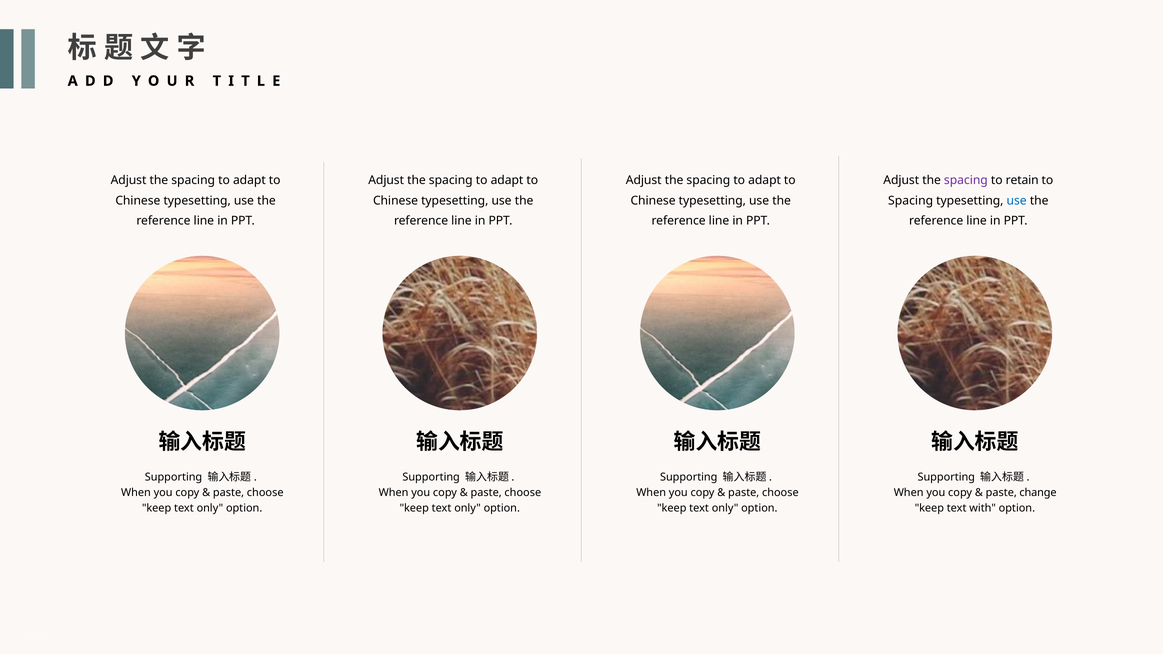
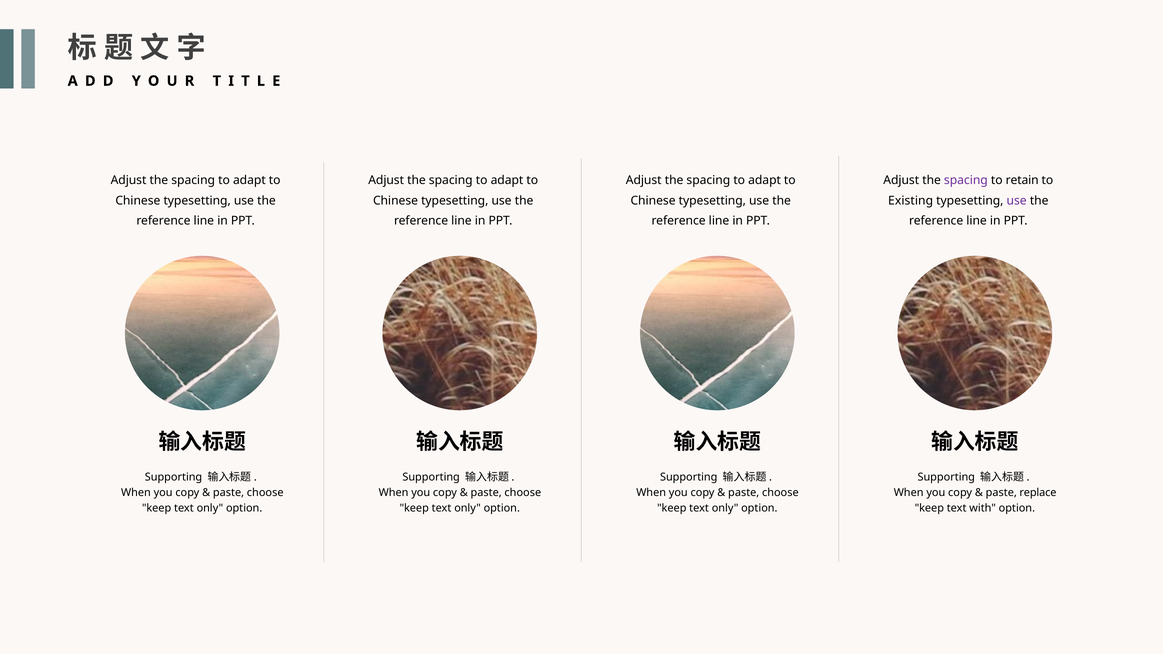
Spacing at (911, 201): Spacing -> Existing
use at (1017, 201) colour: blue -> purple
change: change -> replace
